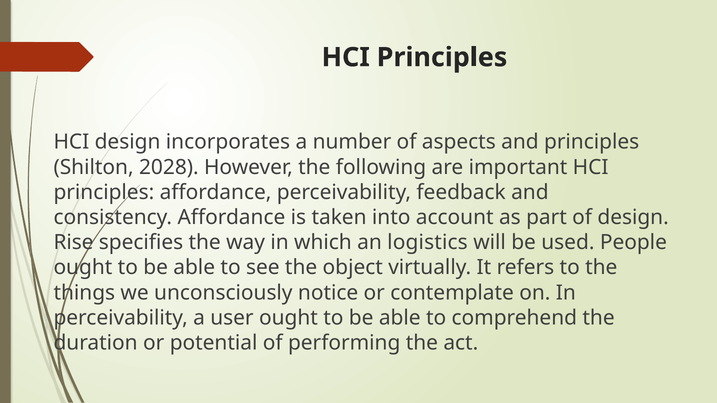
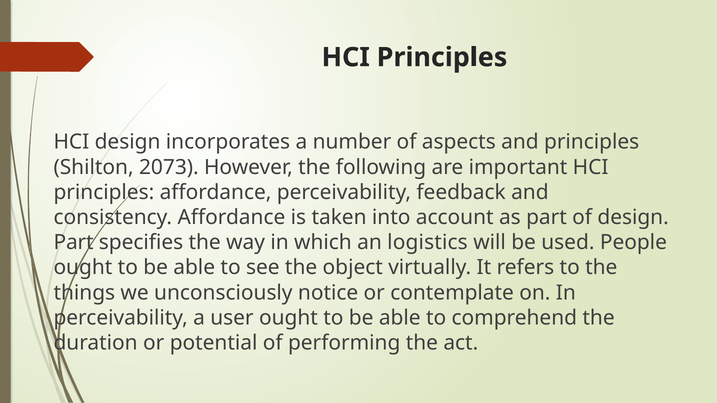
2028: 2028 -> 2073
Rise at (74, 243): Rise -> Part
